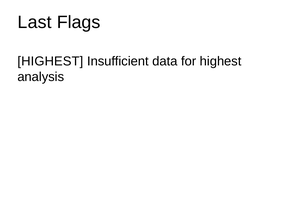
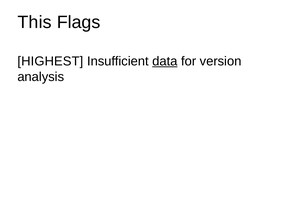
Last: Last -> This
data underline: none -> present
for highest: highest -> version
